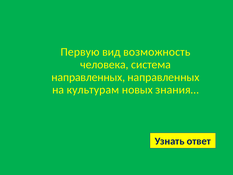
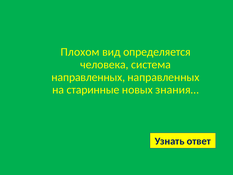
Первую: Первую -> Плохом
возможность: возможность -> определяется
культурам: культурам -> старинные
